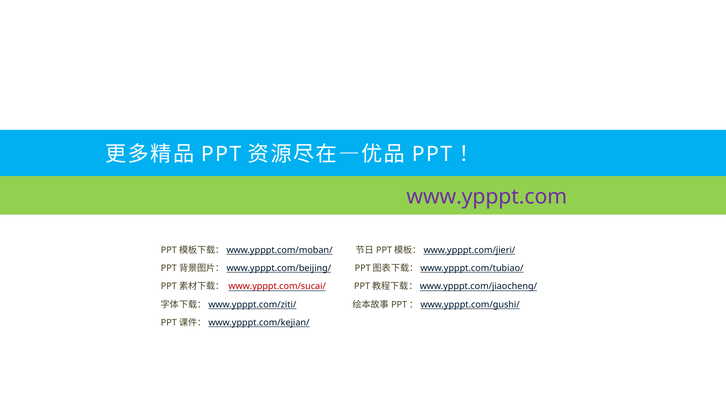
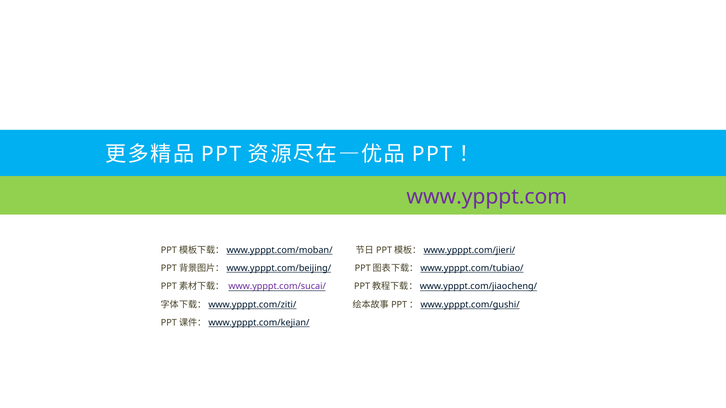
www.ypppt.com/sucai/ colour: red -> purple
